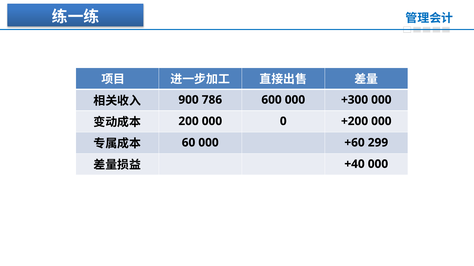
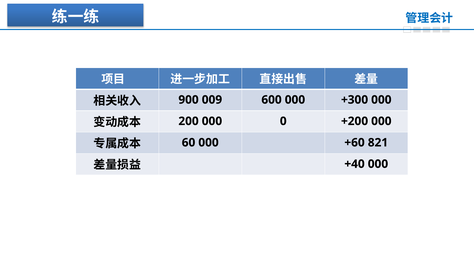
786: 786 -> 009
299: 299 -> 821
